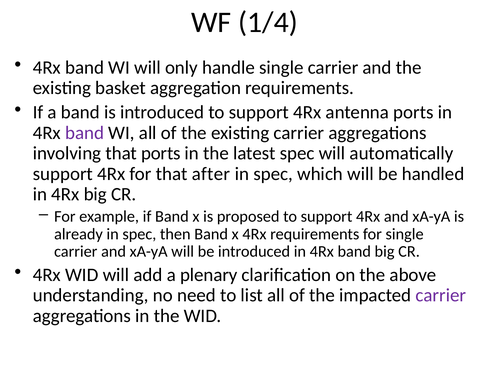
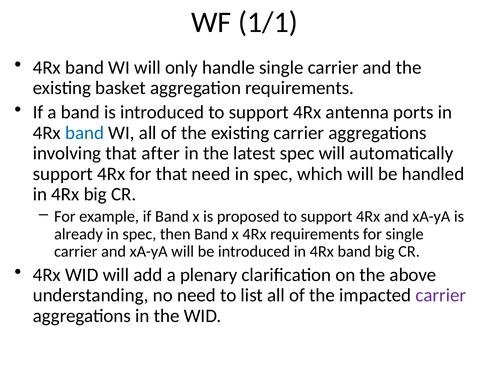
1/4: 1/4 -> 1/1
band at (85, 133) colour: purple -> blue
that ports: ports -> after
that after: after -> need
